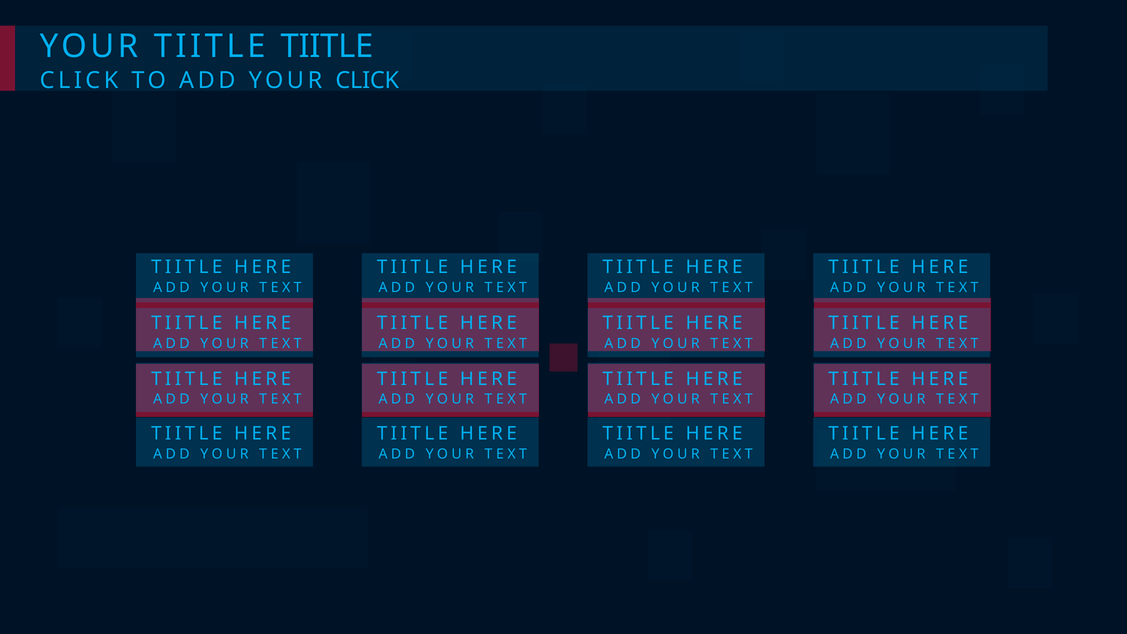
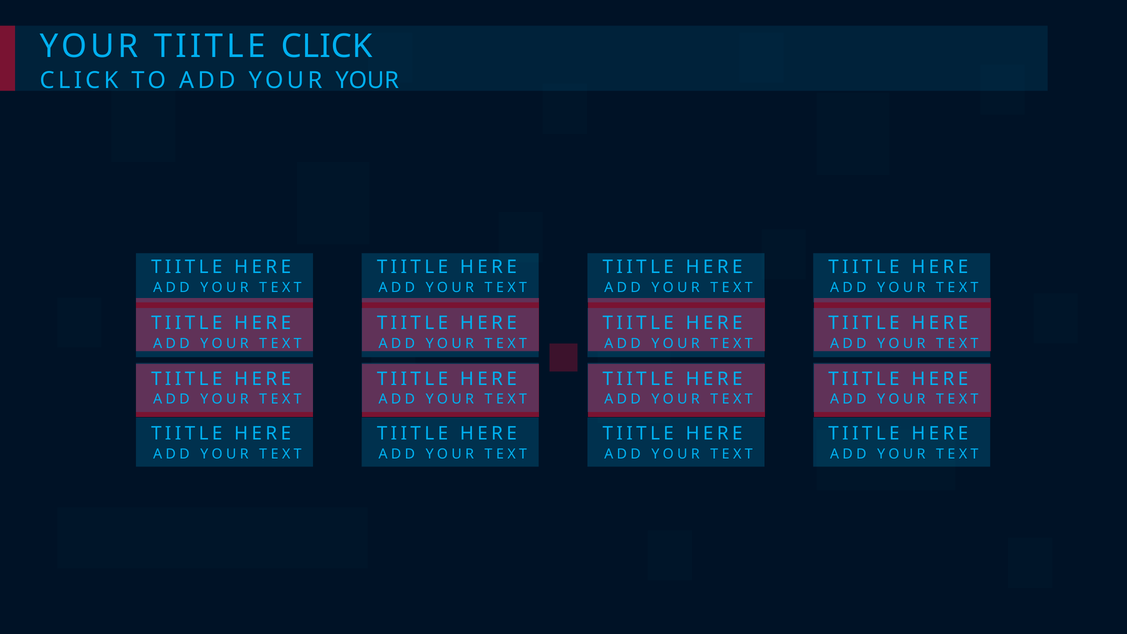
TIITLE TIITLE: TIITLE -> CLICK
YOUR CLICK: CLICK -> YOUR
